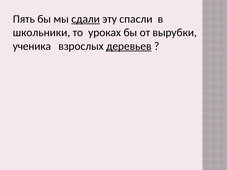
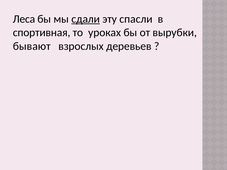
Пять: Пять -> Леса
школьники: школьники -> спортивная
ученика: ученика -> бывают
деревьев underline: present -> none
